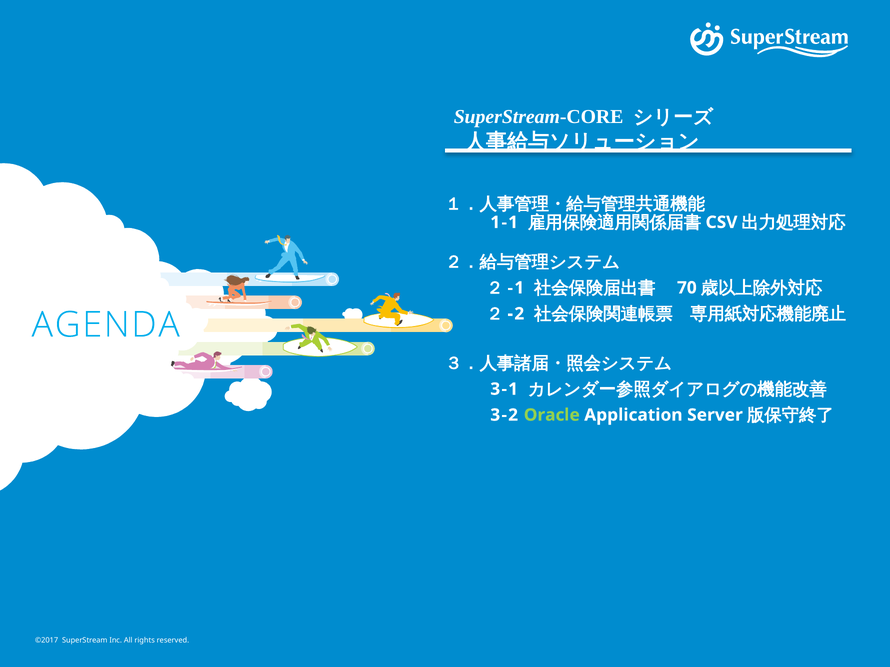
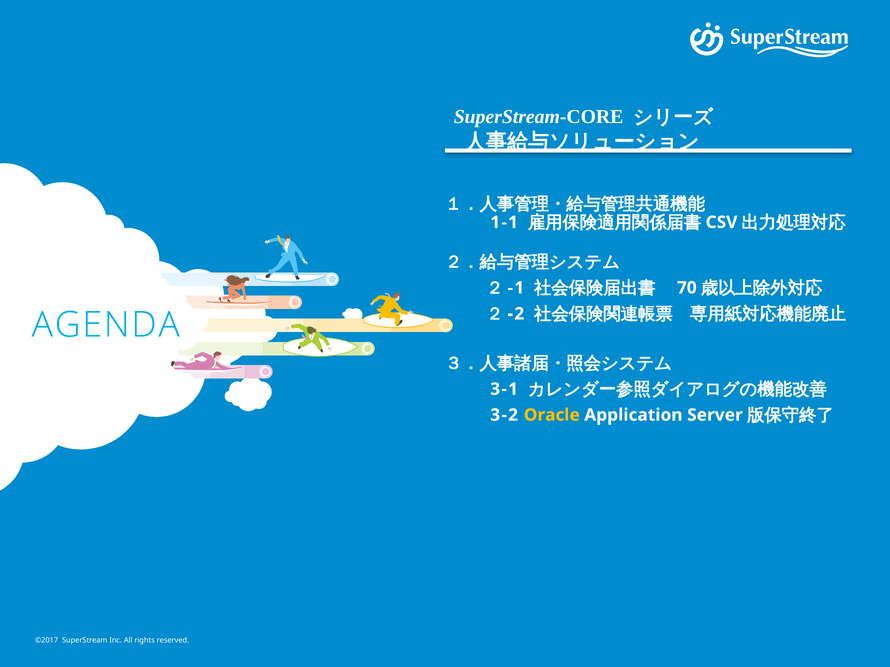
Oracle colour: light green -> yellow
